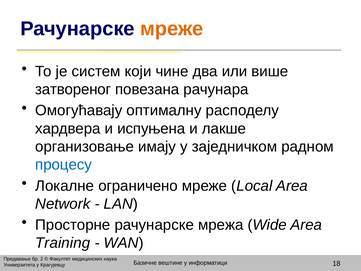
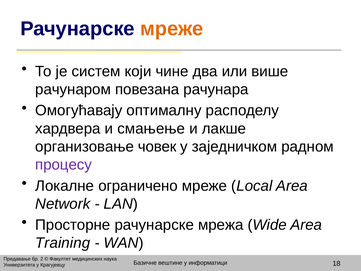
затвореног: затвореног -> рачунаром
испуњена: испуњена -> смањење
имају: имају -> човек
процесу colour: blue -> purple
